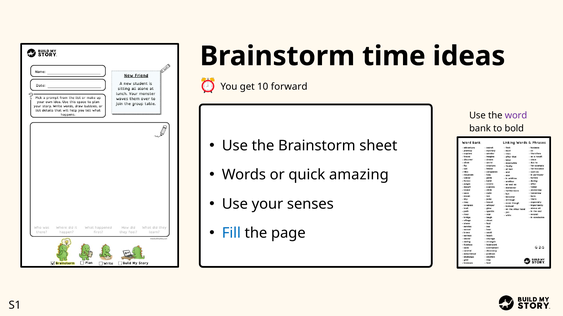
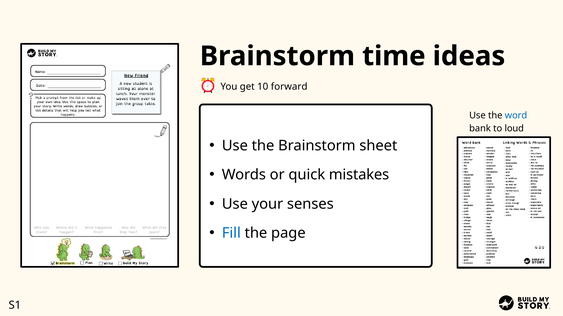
word colour: purple -> blue
bold: bold -> loud
amazing: amazing -> mistakes
